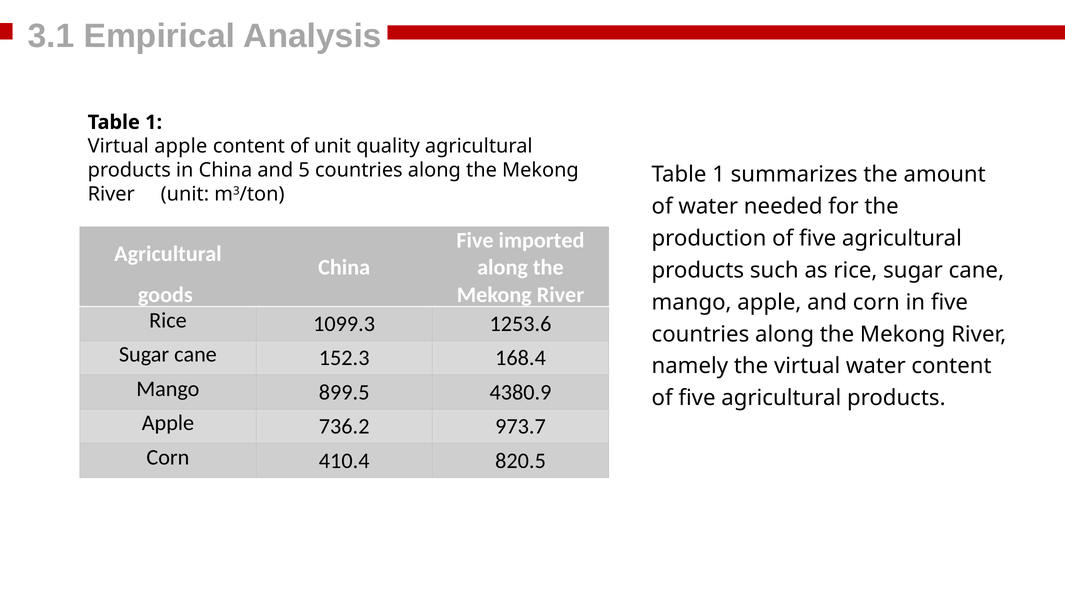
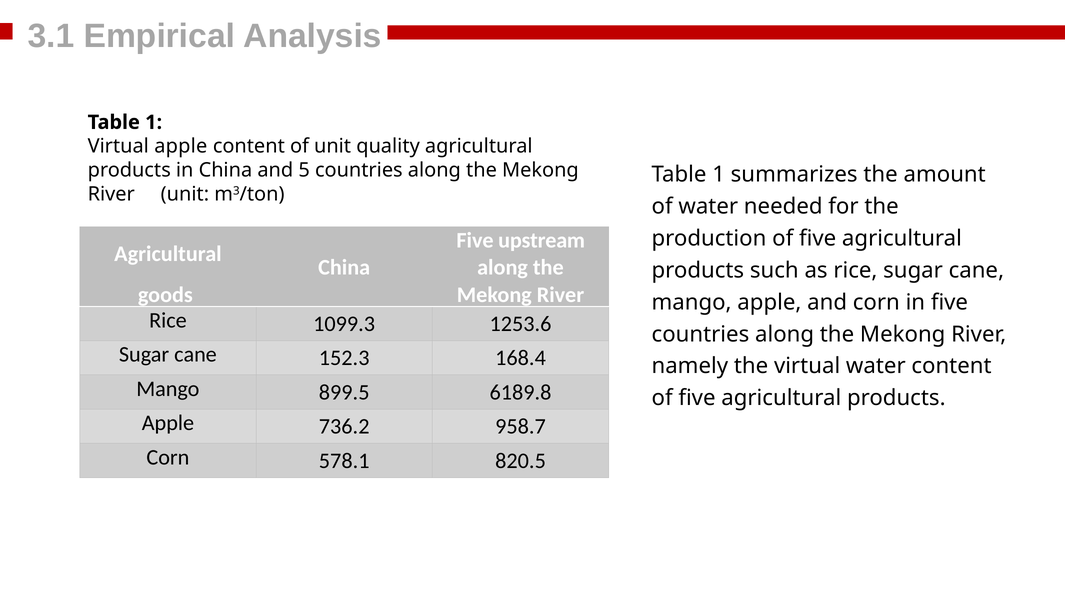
imported: imported -> upstream
4380.9: 4380.9 -> 6189.8
973.7: 973.7 -> 958.7
410.4: 410.4 -> 578.1
